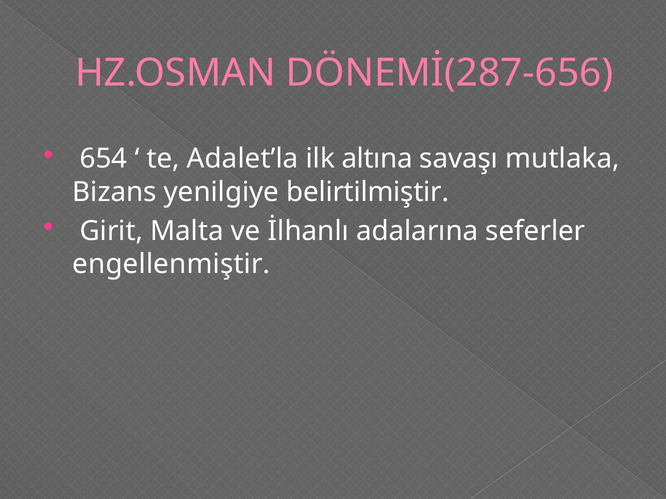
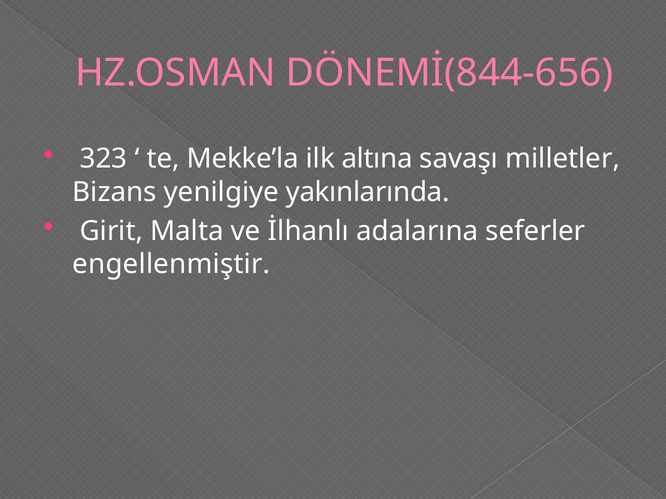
DÖNEMİ(287-656: DÖNEMİ(287-656 -> DÖNEMİ(844-656
654: 654 -> 323
Adalet’la: Adalet’la -> Mekke’la
mutlaka: mutlaka -> milletler
belirtilmiştir: belirtilmiştir -> yakınlarında
